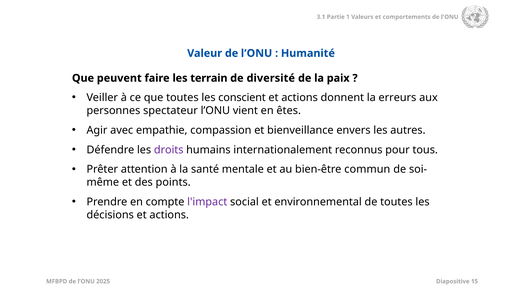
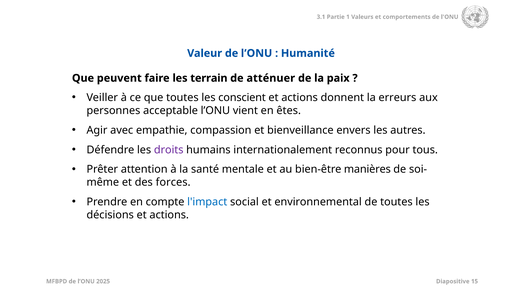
diversité: diversité -> atténuer
spectateur: spectateur -> acceptable
commun: commun -> manières
points: points -> forces
l'impact colour: purple -> blue
